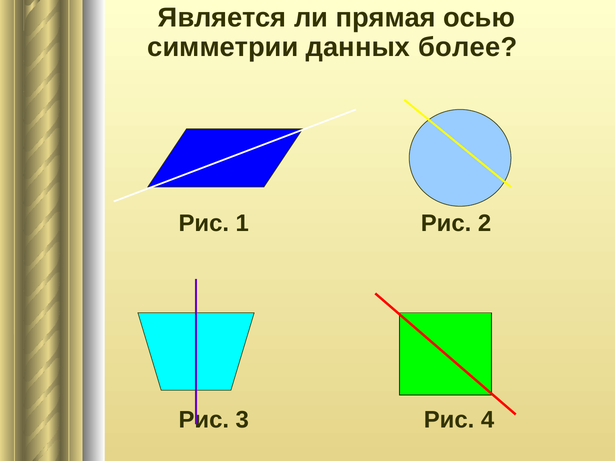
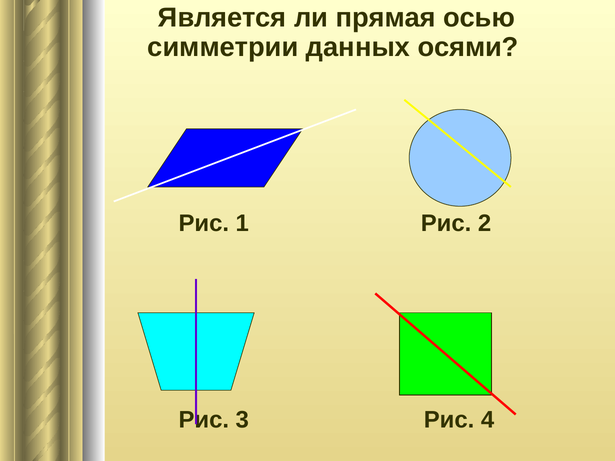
более: более -> осями
